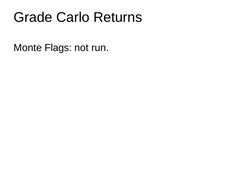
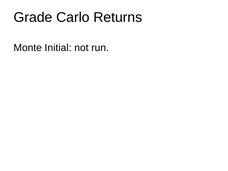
Flags: Flags -> Initial
